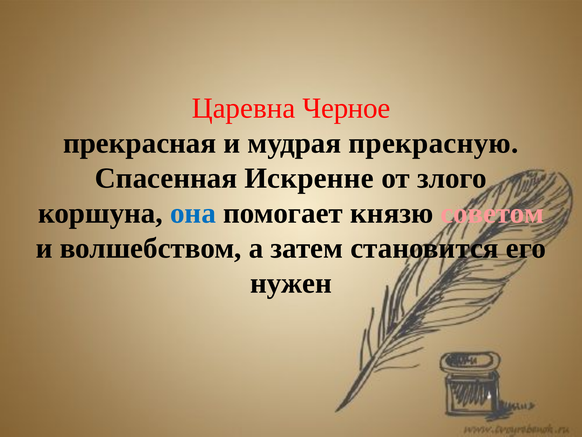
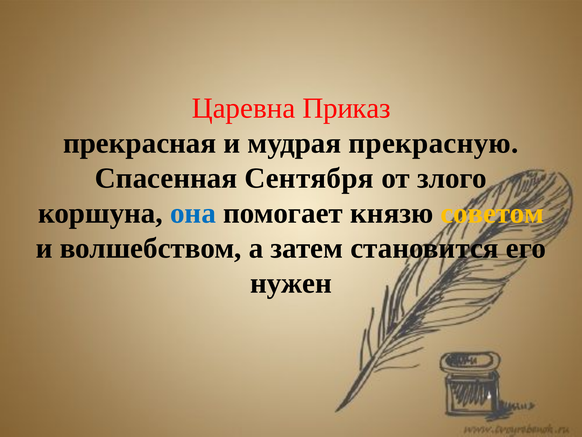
Черное: Черное -> Приказ
Искренне: Искренне -> Сентября
советом colour: pink -> yellow
